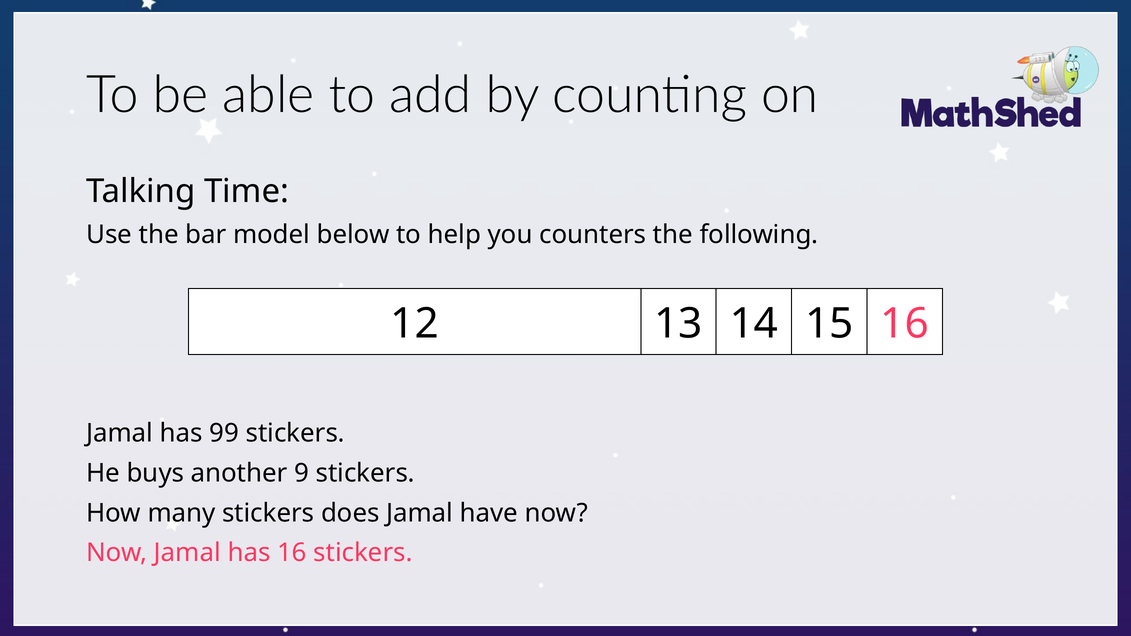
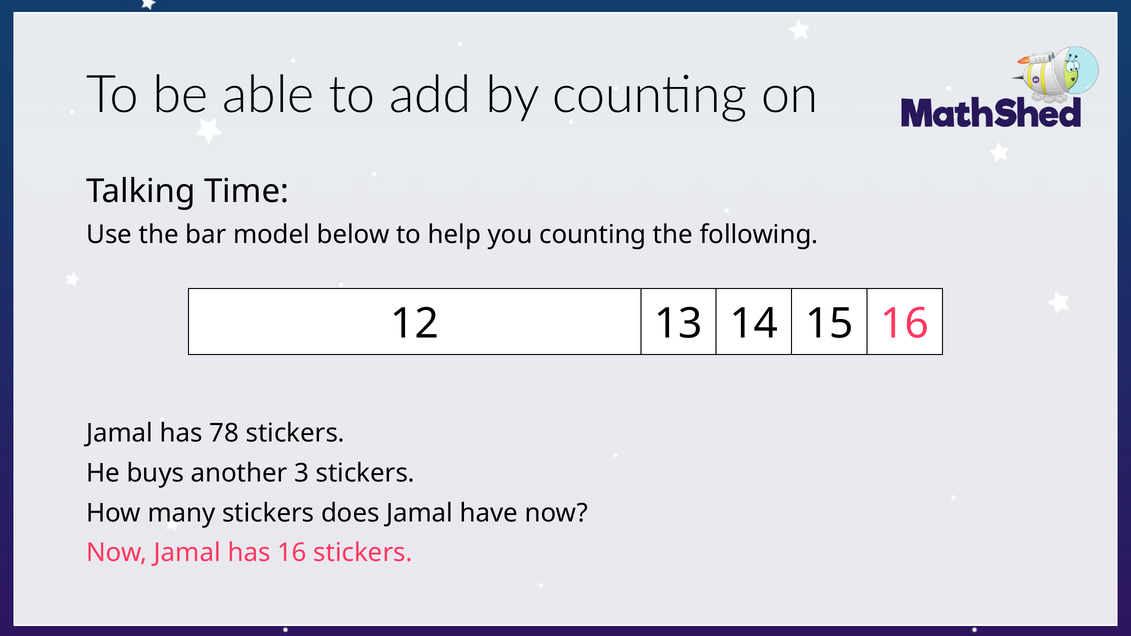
you counters: counters -> counting
99: 99 -> 78
9: 9 -> 3
